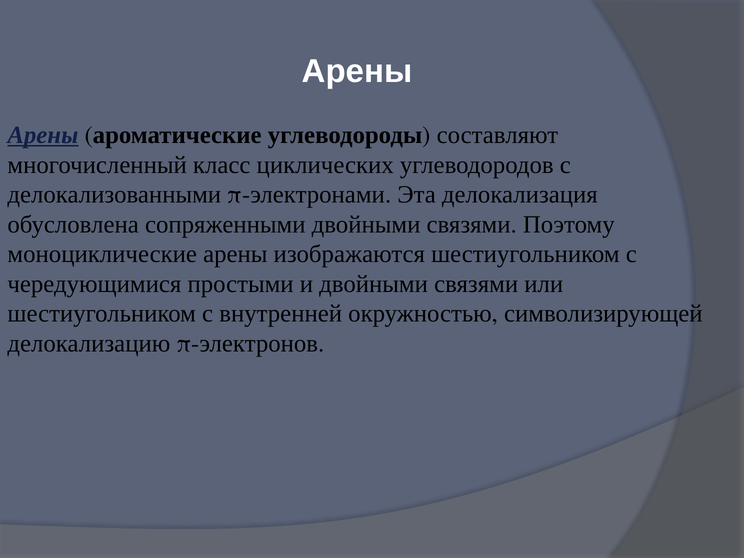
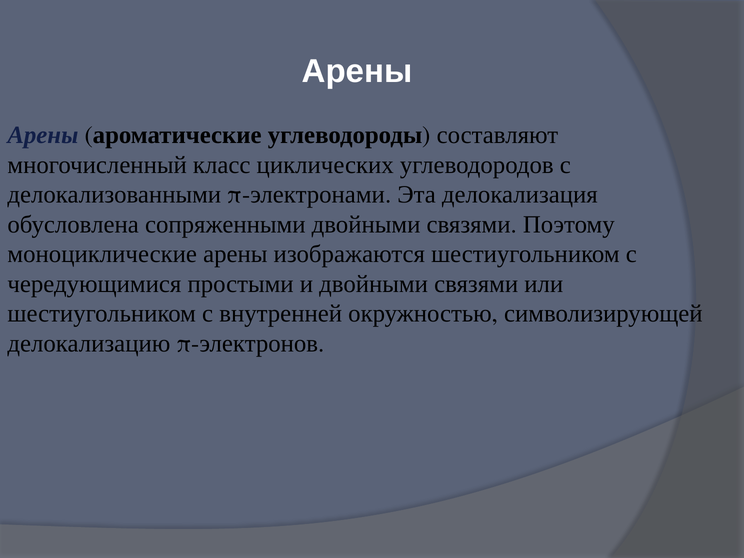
Арены at (43, 135) underline: present -> none
